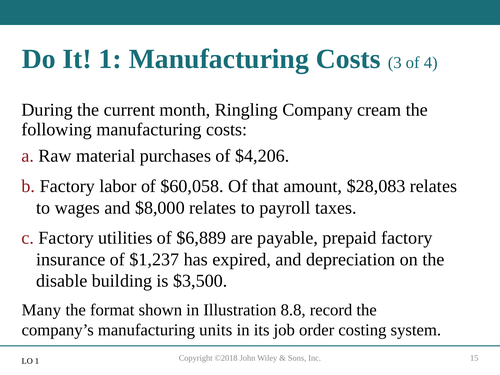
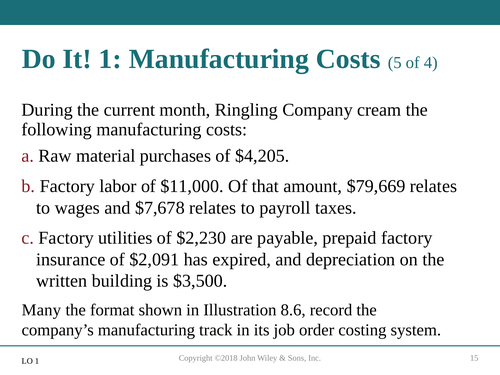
3: 3 -> 5
$4,206: $4,206 -> $4,205
$60,058: $60,058 -> $11,000
$28,083: $28,083 -> $79,669
$8,000: $8,000 -> $7,678
$6,889: $6,889 -> $2,230
$1,237: $1,237 -> $2,091
disable: disable -> written
8.8: 8.8 -> 8.6
units: units -> track
